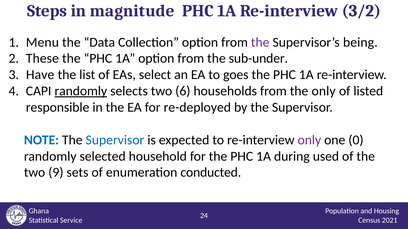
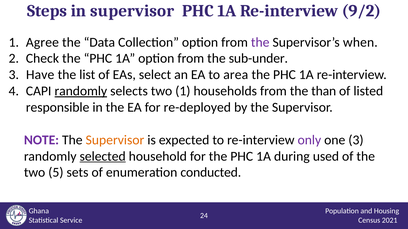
in magnitude: magnitude -> supervisor
3/2: 3/2 -> 9/2
Menu: Menu -> Agree
being: being -> when
These: These -> Check
goes: goes -> area
two 6: 6 -> 1
the only: only -> than
NOTE colour: blue -> purple
Supervisor at (115, 140) colour: blue -> orange
one 0: 0 -> 3
selected underline: none -> present
9: 9 -> 5
